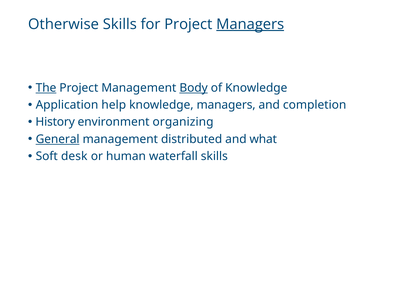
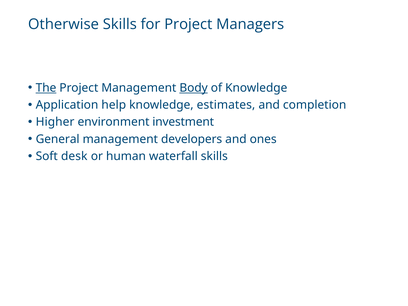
Managers at (250, 24) underline: present -> none
knowledge managers: managers -> estimates
History: History -> Higher
organizing: organizing -> investment
General underline: present -> none
distributed: distributed -> developers
what: what -> ones
